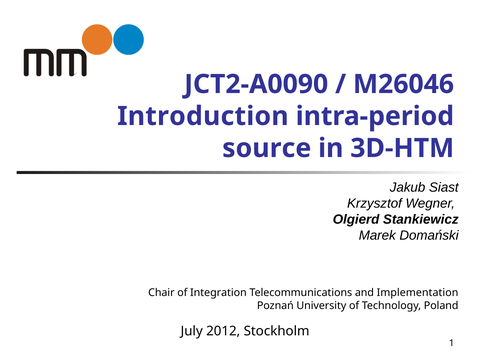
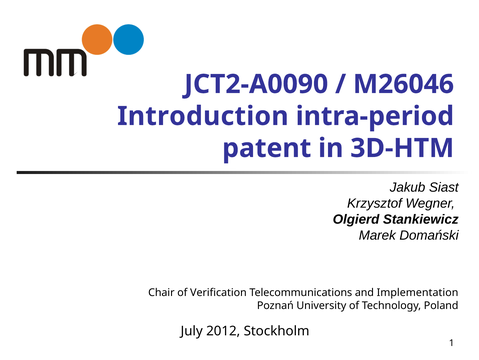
source: source -> patent
Integration: Integration -> Verification
